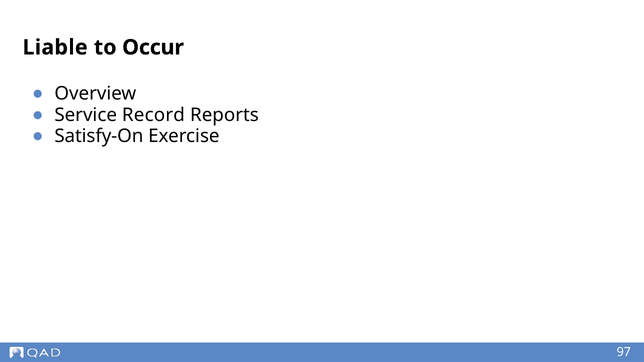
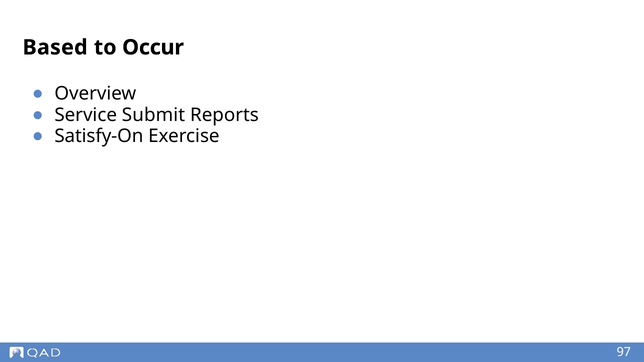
Liable: Liable -> Based
Record: Record -> Submit
